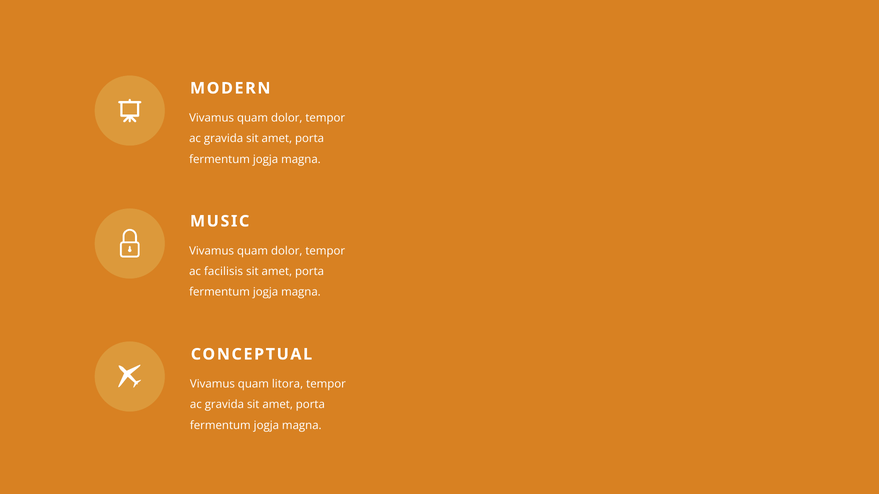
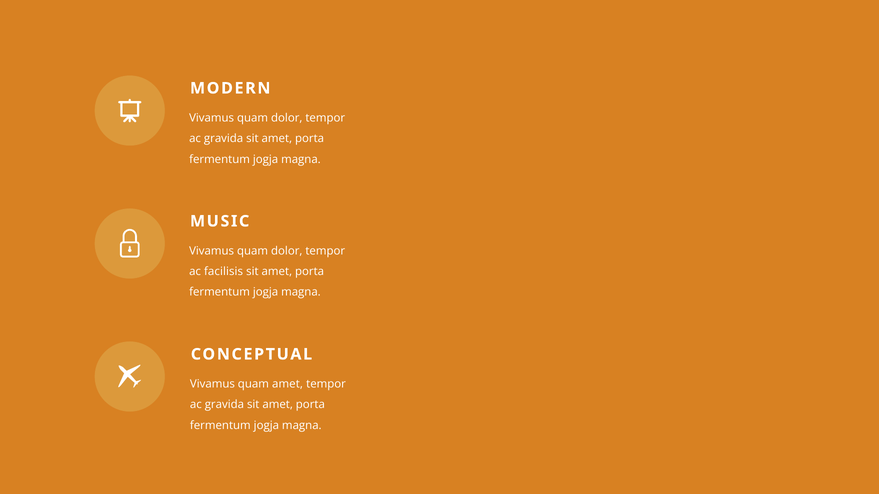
quam litora: litora -> amet
